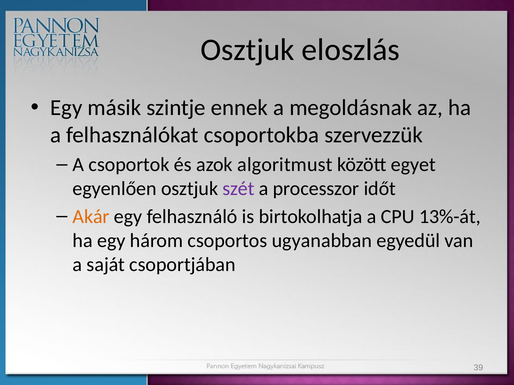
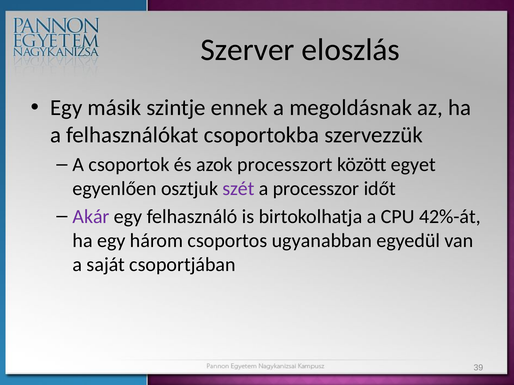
Osztjuk at (248, 50): Osztjuk -> Szerver
algoritmust: algoritmust -> processzort
Akár colour: orange -> purple
13%-át: 13%-át -> 42%-át
